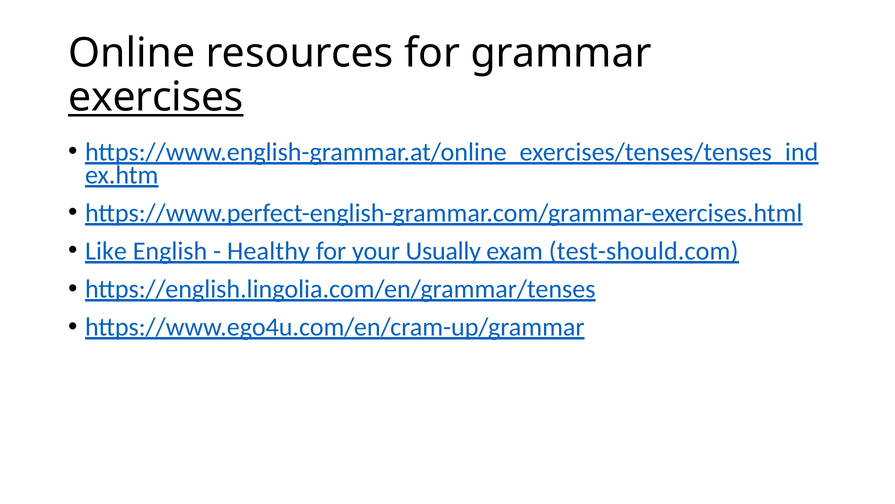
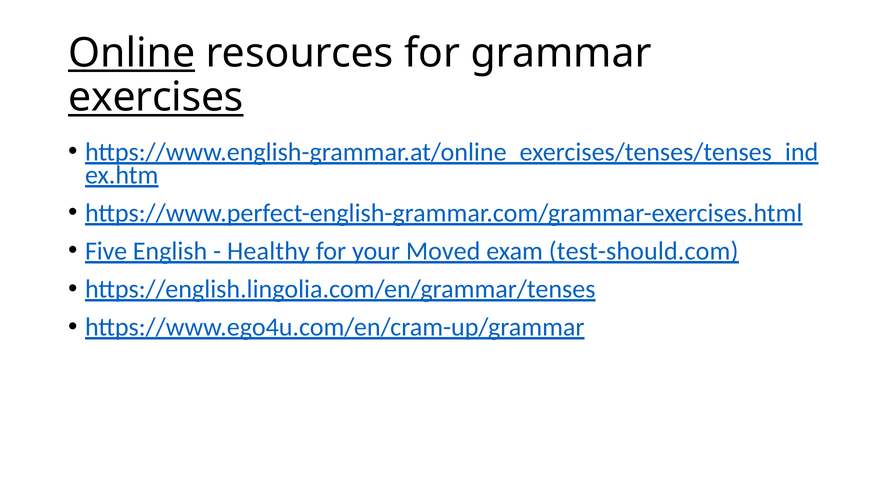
Online underline: none -> present
Like: Like -> Five
Usually: Usually -> Moved
